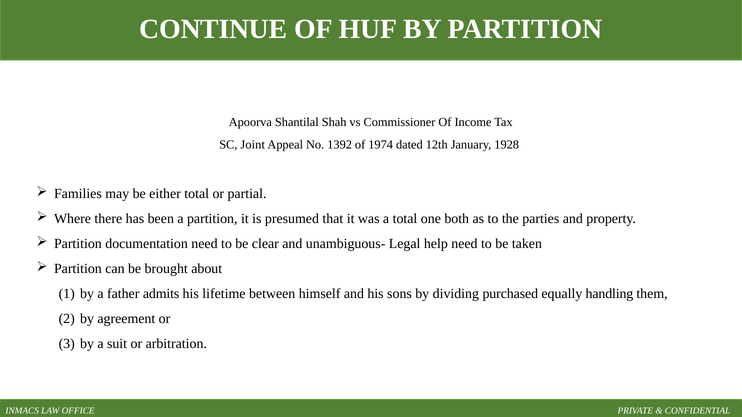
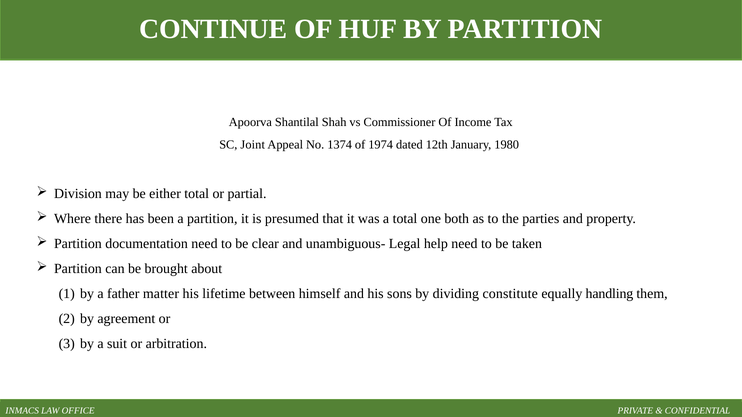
1392: 1392 -> 1374
1928: 1928 -> 1980
Families: Families -> Division
admits: admits -> matter
purchased: purchased -> constitute
